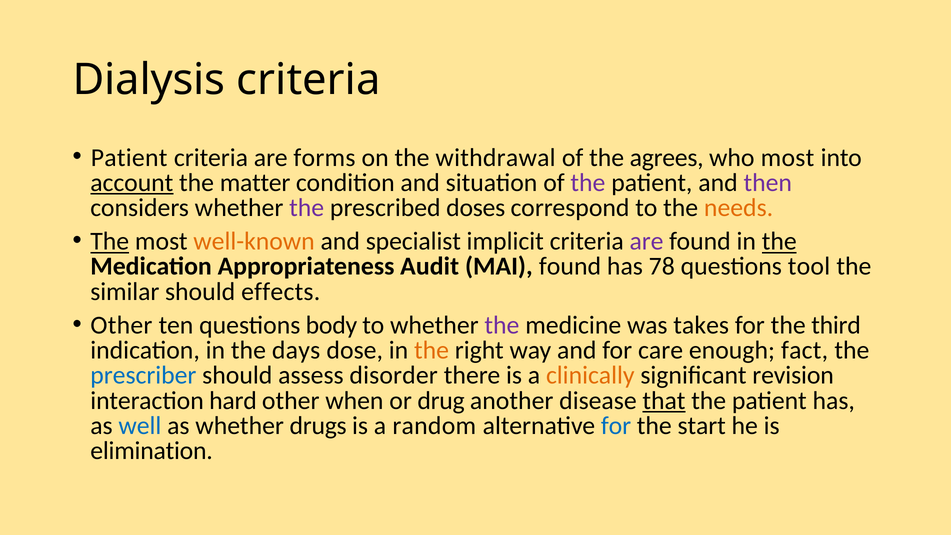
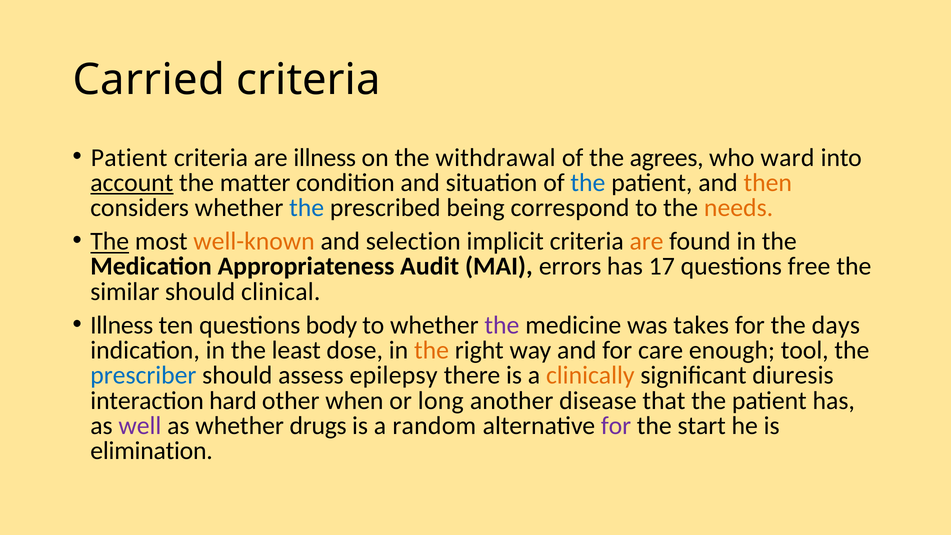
Dialysis: Dialysis -> Carried
are forms: forms -> illness
who most: most -> ward
the at (588, 183) colour: purple -> blue
then colour: purple -> orange
the at (307, 208) colour: purple -> blue
doses: doses -> being
specialist: specialist -> selection
are at (647, 241) colour: purple -> orange
the at (779, 241) underline: present -> none
MAI found: found -> errors
78: 78 -> 17
tool: tool -> free
effects: effects -> clinical
Other at (121, 325): Other -> Illness
third: third -> days
days: days -> least
fact: fact -> tool
disorder: disorder -> epilepsy
revision: revision -> diuresis
drug: drug -> long
that underline: present -> none
well colour: blue -> purple
for at (616, 425) colour: blue -> purple
